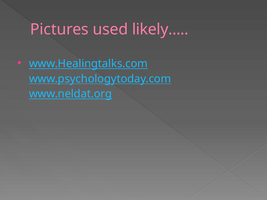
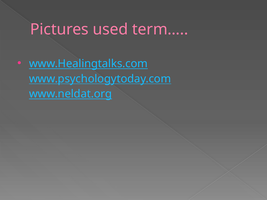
likely…: likely… -> term…
